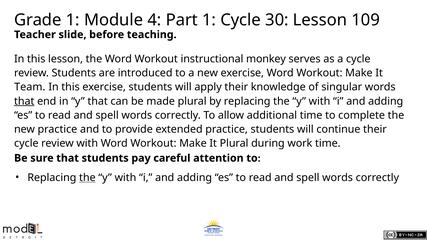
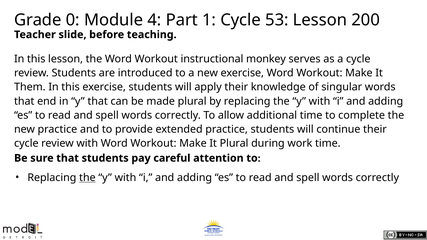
Grade 1: 1 -> 0
30: 30 -> 53
109: 109 -> 200
Team: Team -> Them
that at (24, 101) underline: present -> none
